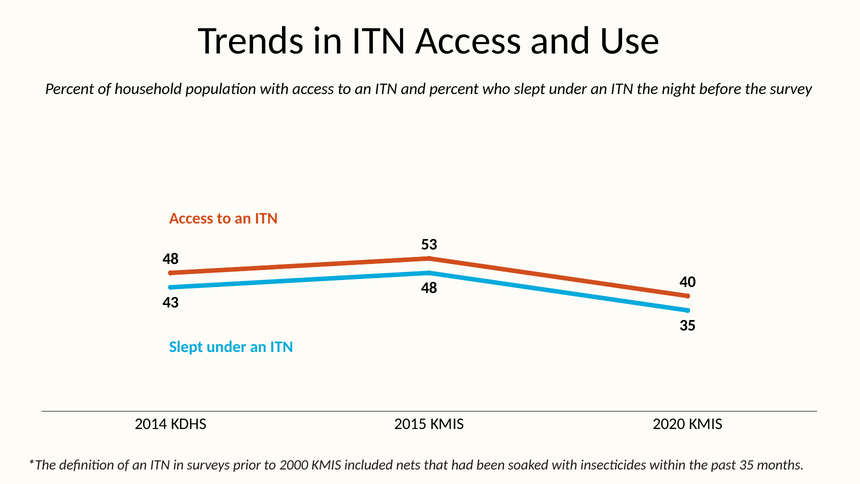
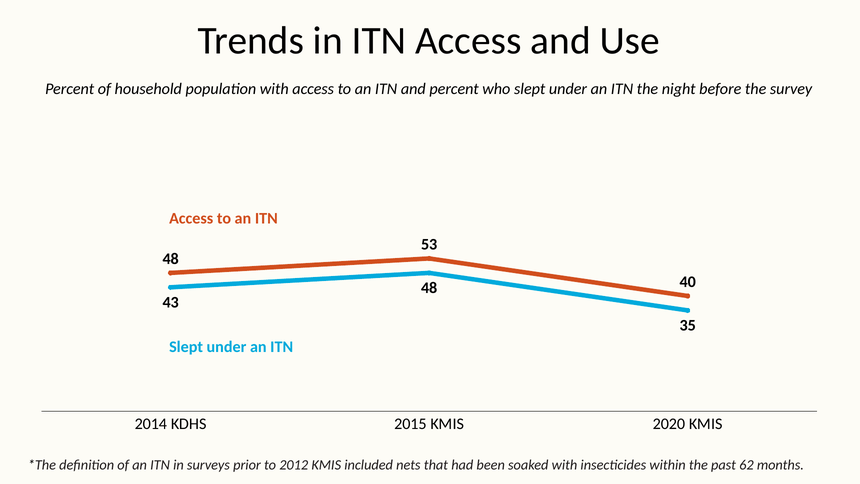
2000: 2000 -> 2012
past 35: 35 -> 62
